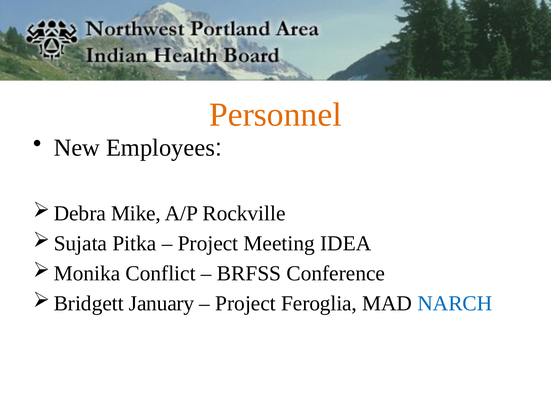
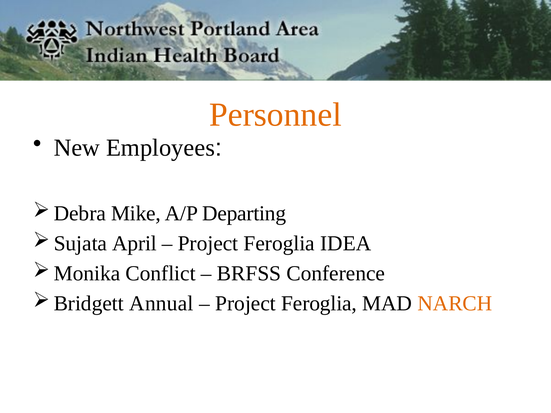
Rockville: Rockville -> Departing
Pitka: Pitka -> April
Meeting at (279, 244): Meeting -> Feroglia
January: January -> Annual
NARCH colour: blue -> orange
